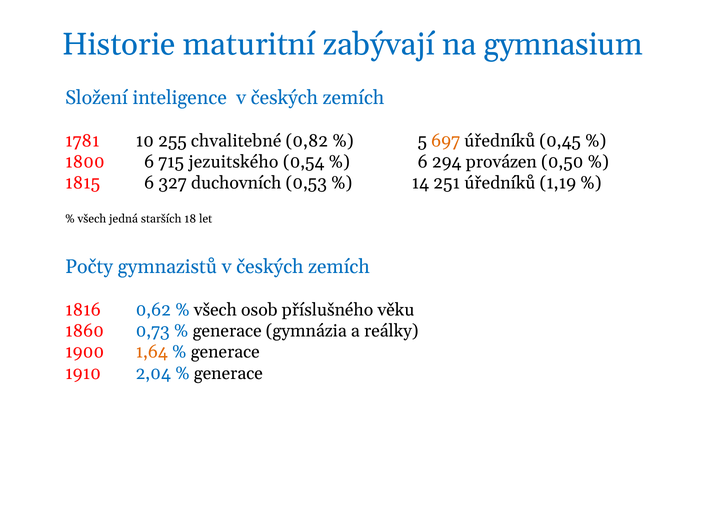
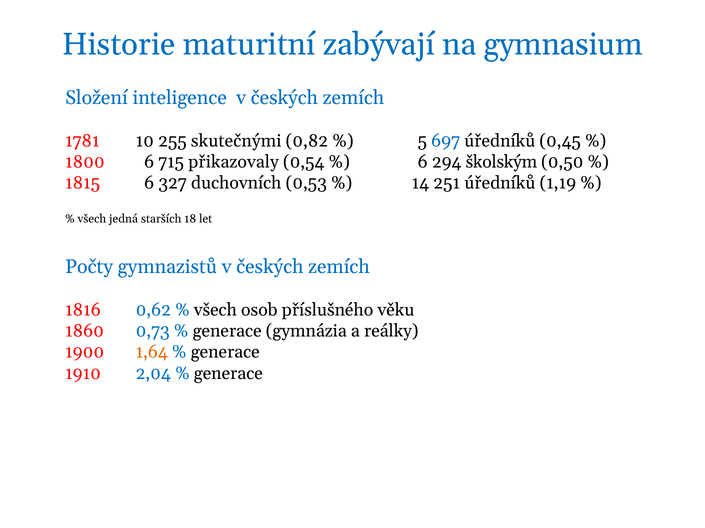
chvalitebné: chvalitebné -> skutečnými
697 colour: orange -> blue
jezuitského: jezuitského -> přikazovaly
provázen: provázen -> školským
